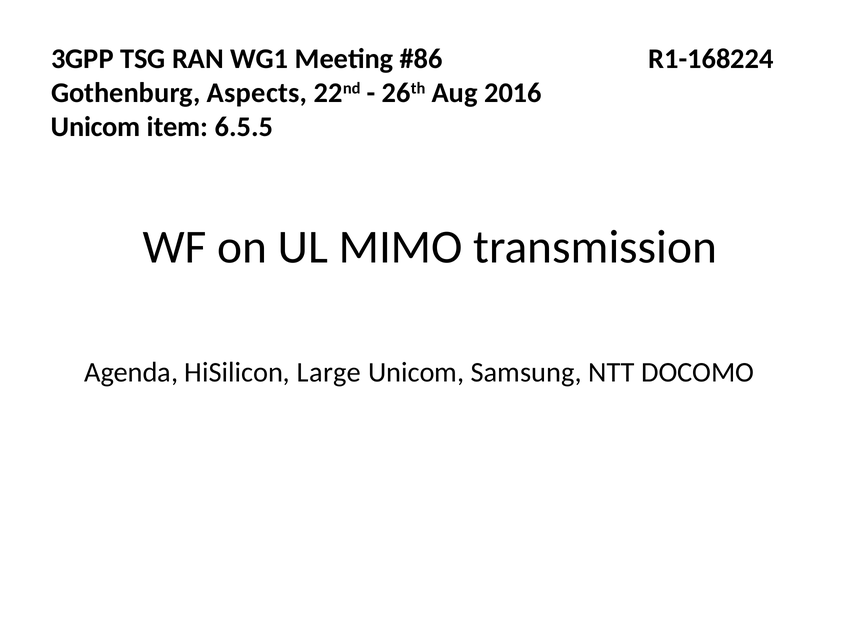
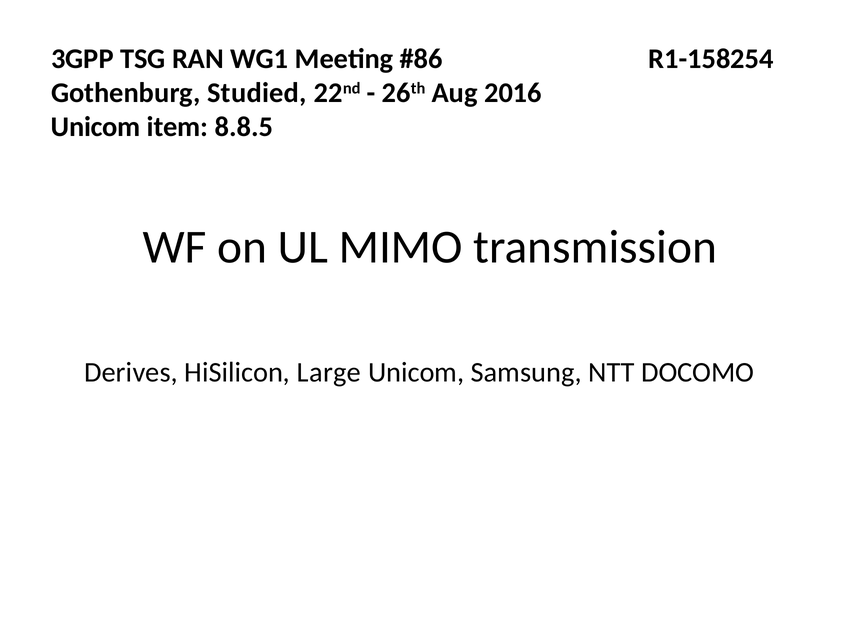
R1-168224: R1-168224 -> R1-158254
Aspects: Aspects -> Studied
6.5.5: 6.5.5 -> 8.8.5
Agenda: Agenda -> Derives
